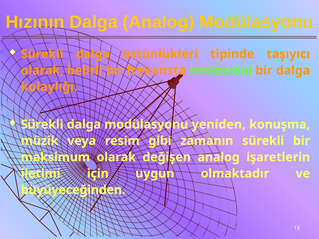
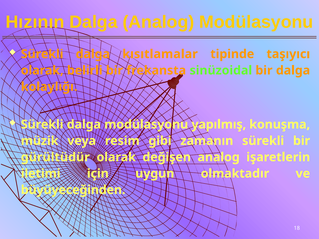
üstünlükleri: üstünlükleri -> kısıtlamalar
yeniden: yeniden -> yapılmış
maksimum: maksimum -> gürültüdür
